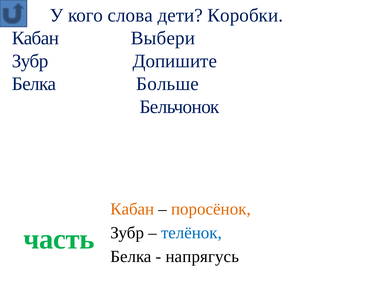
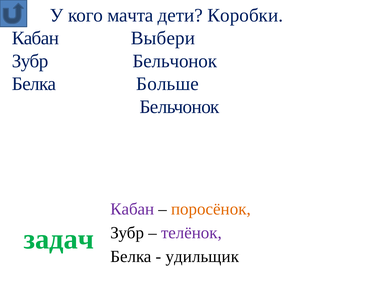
слова: слова -> мачта
Зубр Допишите: Допишите -> Бельчонок
Кабан at (132, 209) colour: orange -> purple
телёнок colour: blue -> purple
часть: часть -> задач
напрягусь: напрягусь -> удильщик
